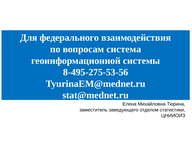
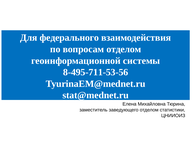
вопросам система: система -> отделом
8-495-275-53-56: 8-495-275-53-56 -> 8-495-711-53-56
